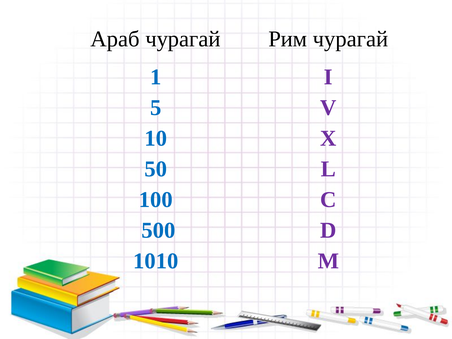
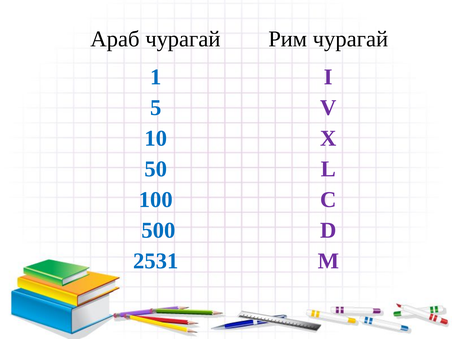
1010: 1010 -> 2531
